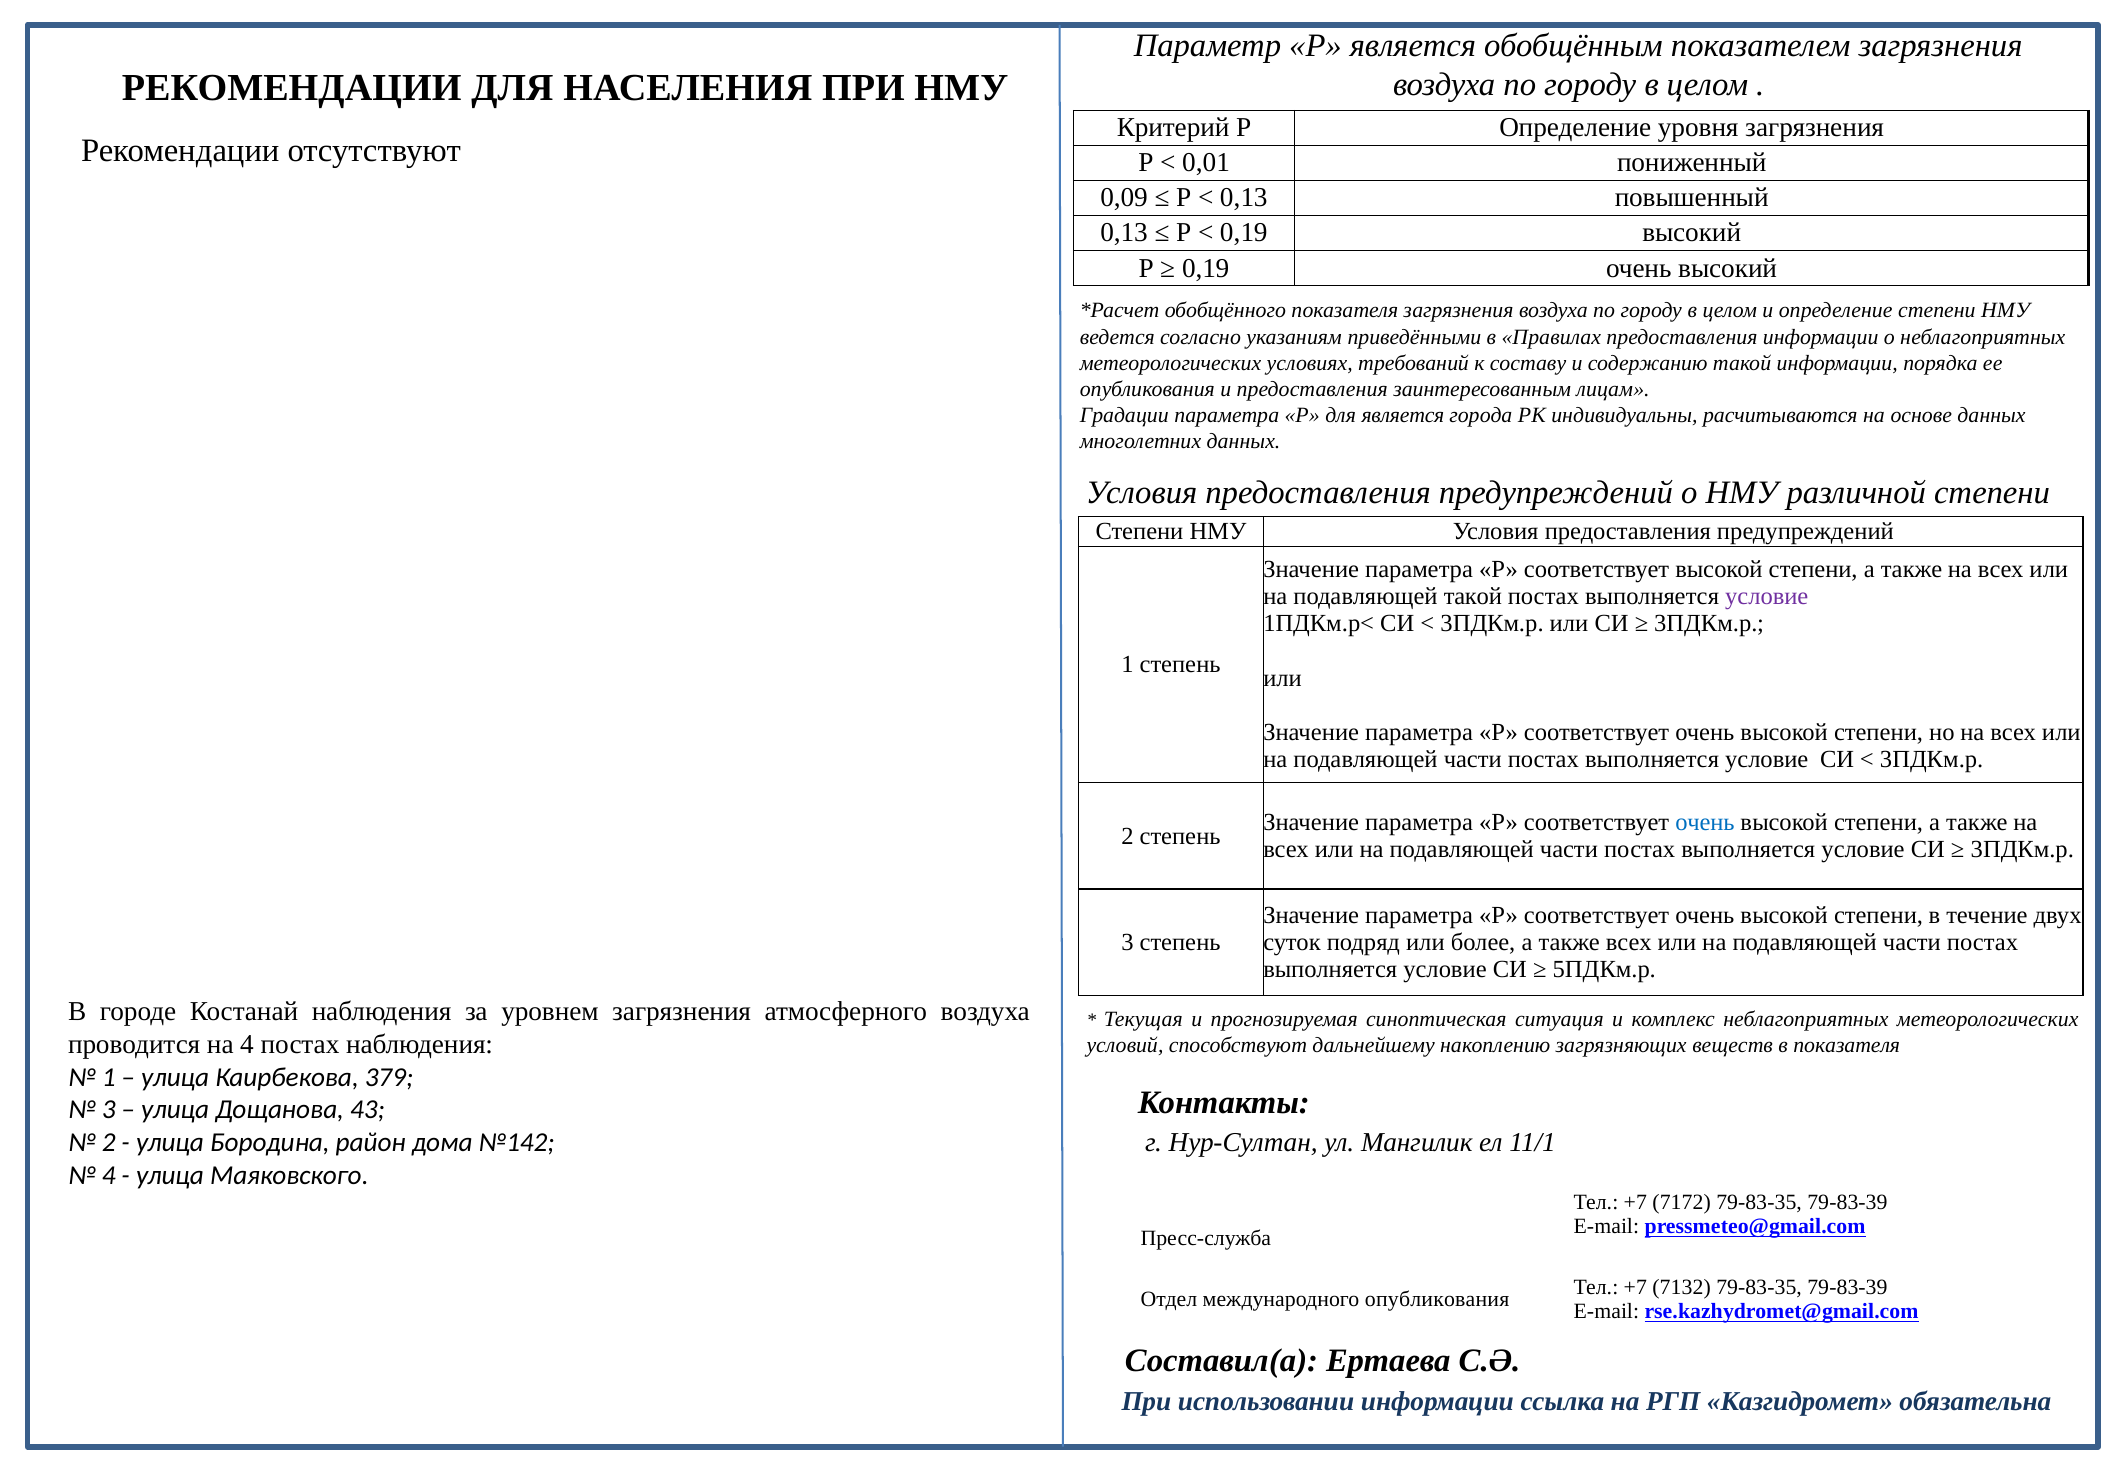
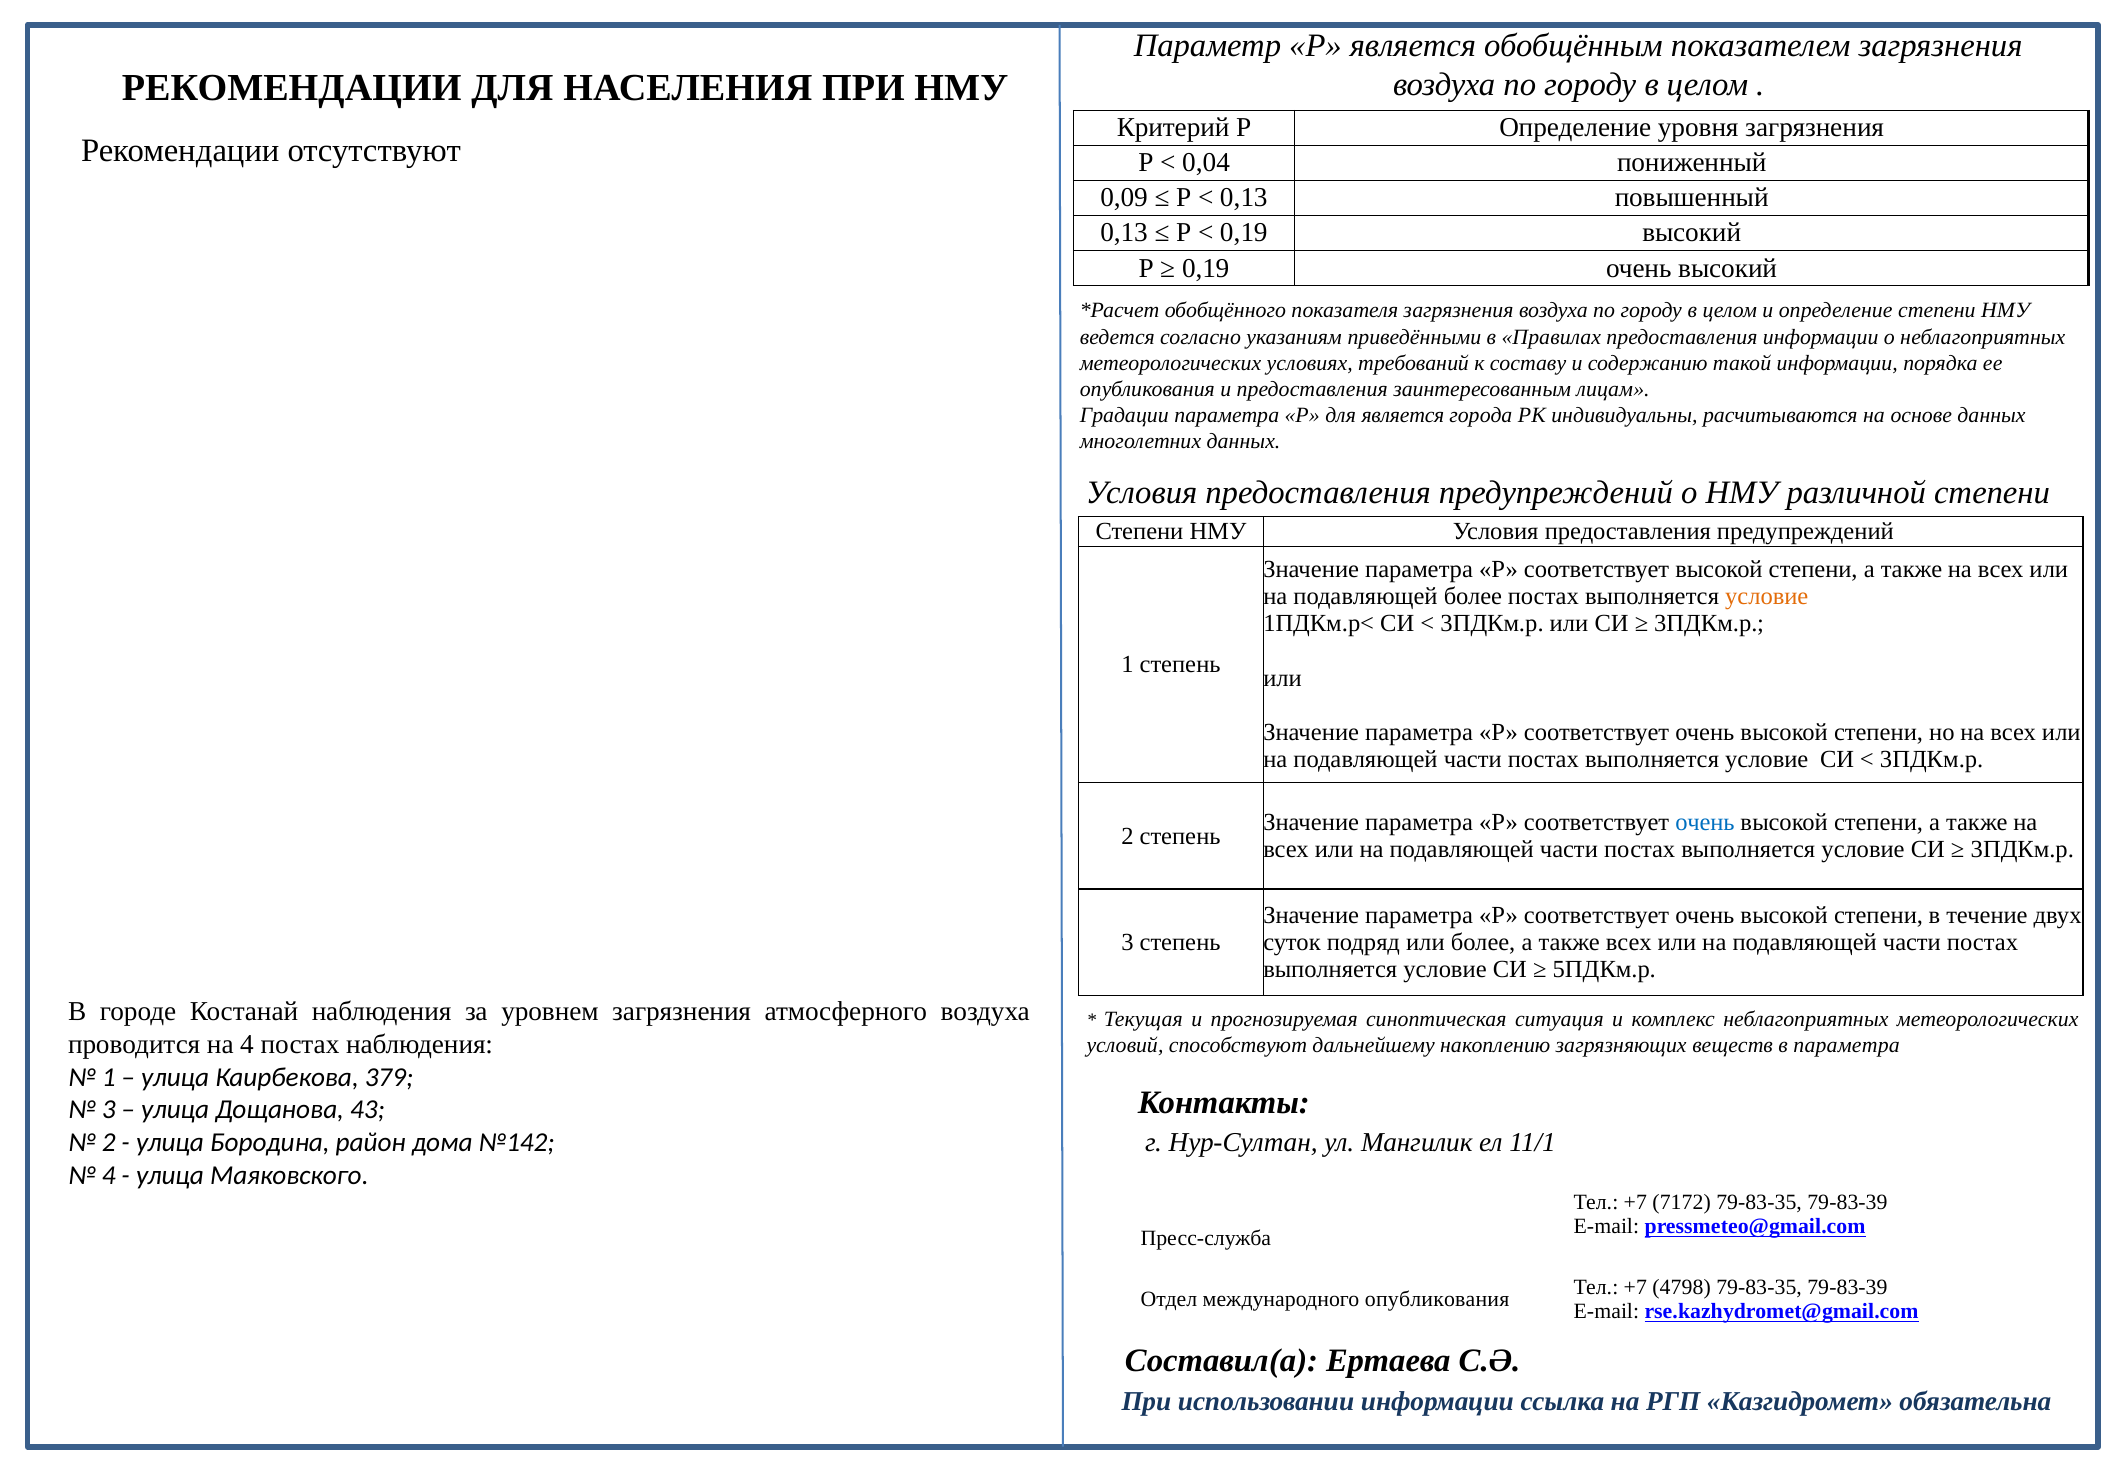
0,01: 0,01 -> 0,04
подавляющей такой: такой -> более
условие at (1767, 597) colour: purple -> orange
в показателя: показателя -> параметра
7132: 7132 -> 4798
